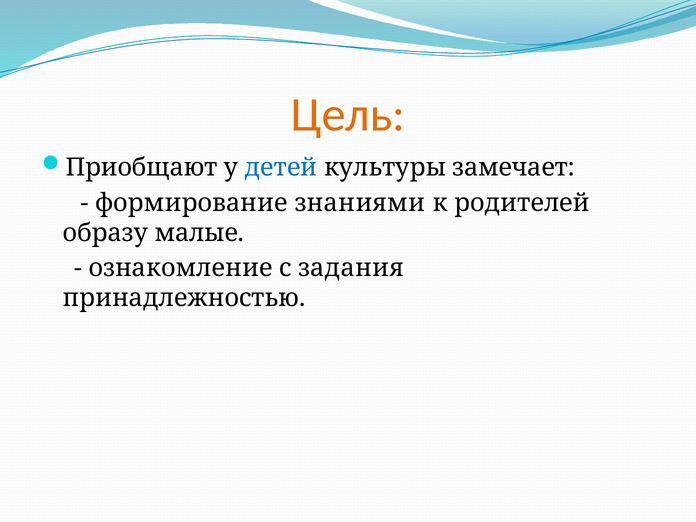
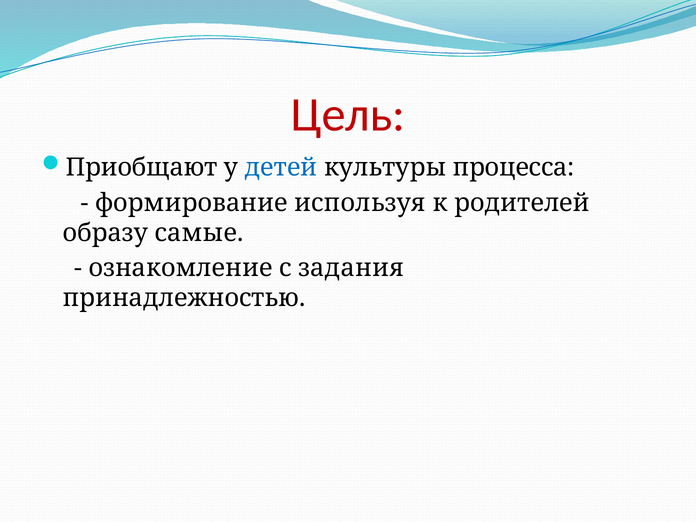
Цель colour: orange -> red
замечает: замечает -> процесса
знаниями: знаниями -> используя
малые: малые -> самые
